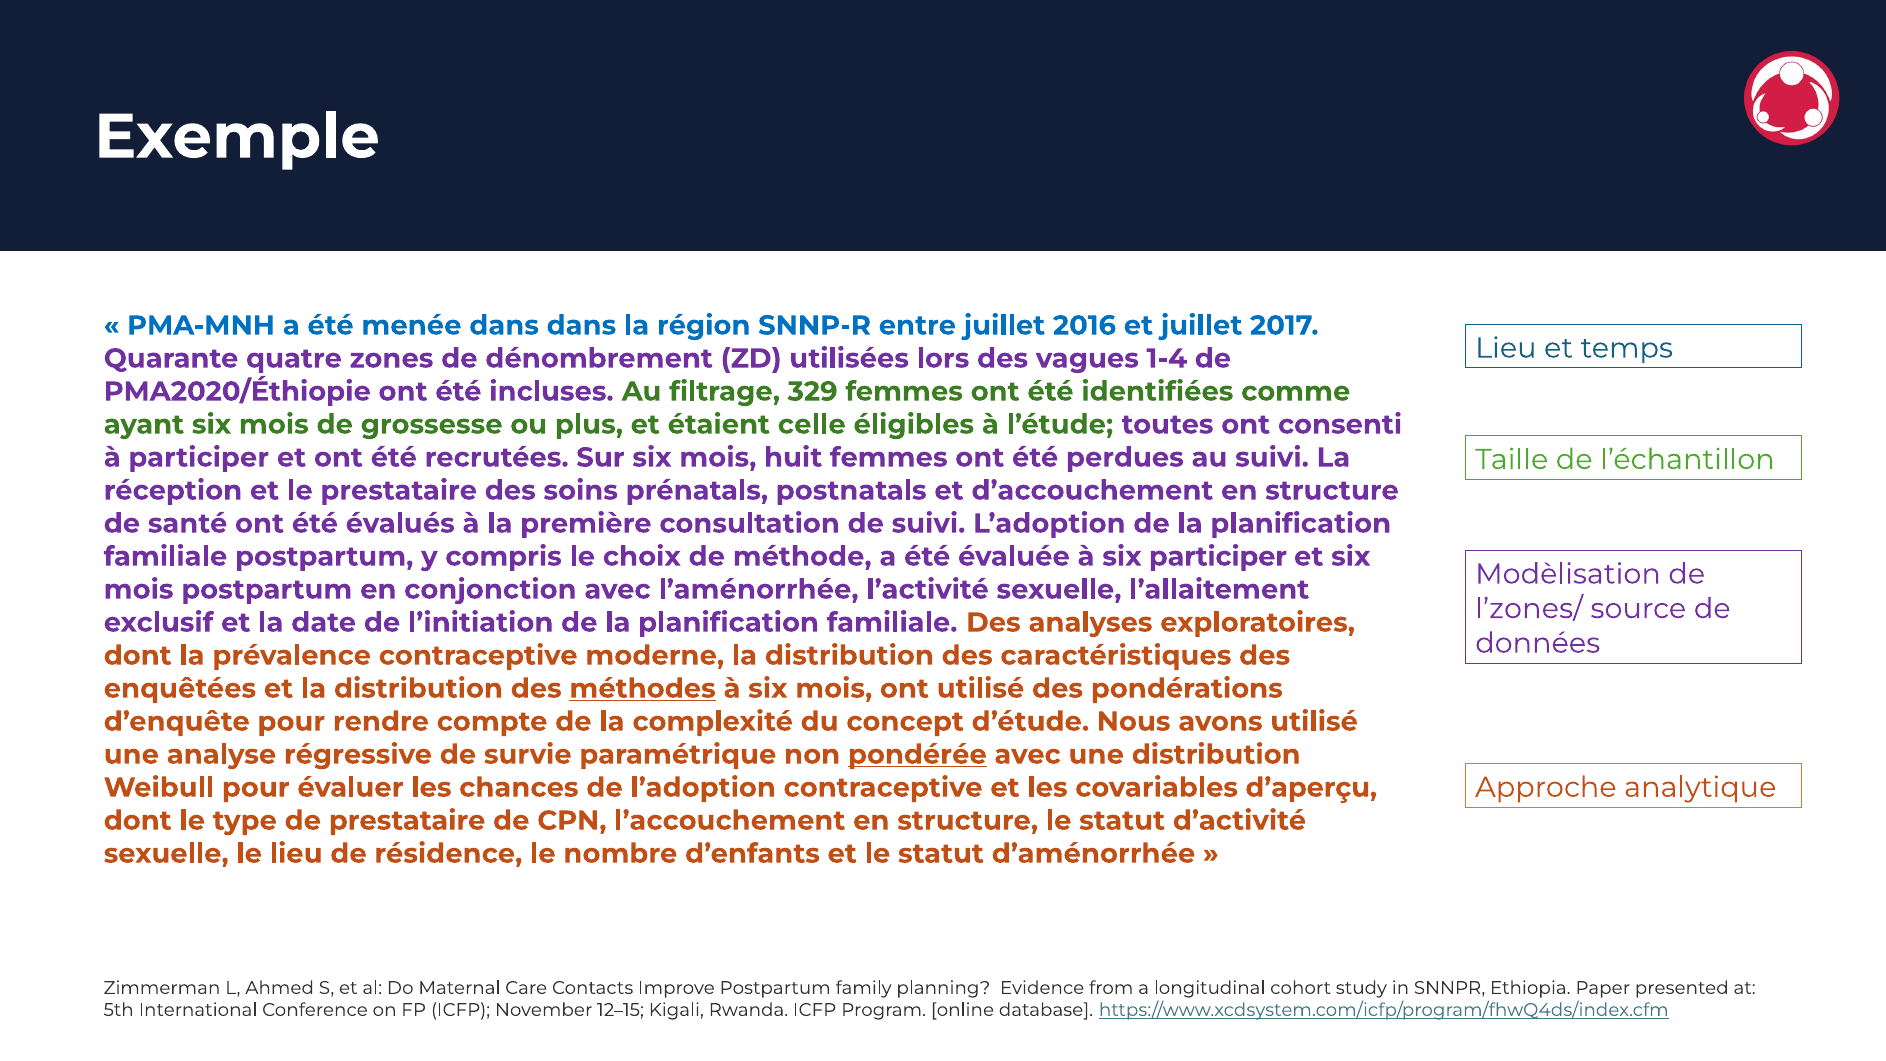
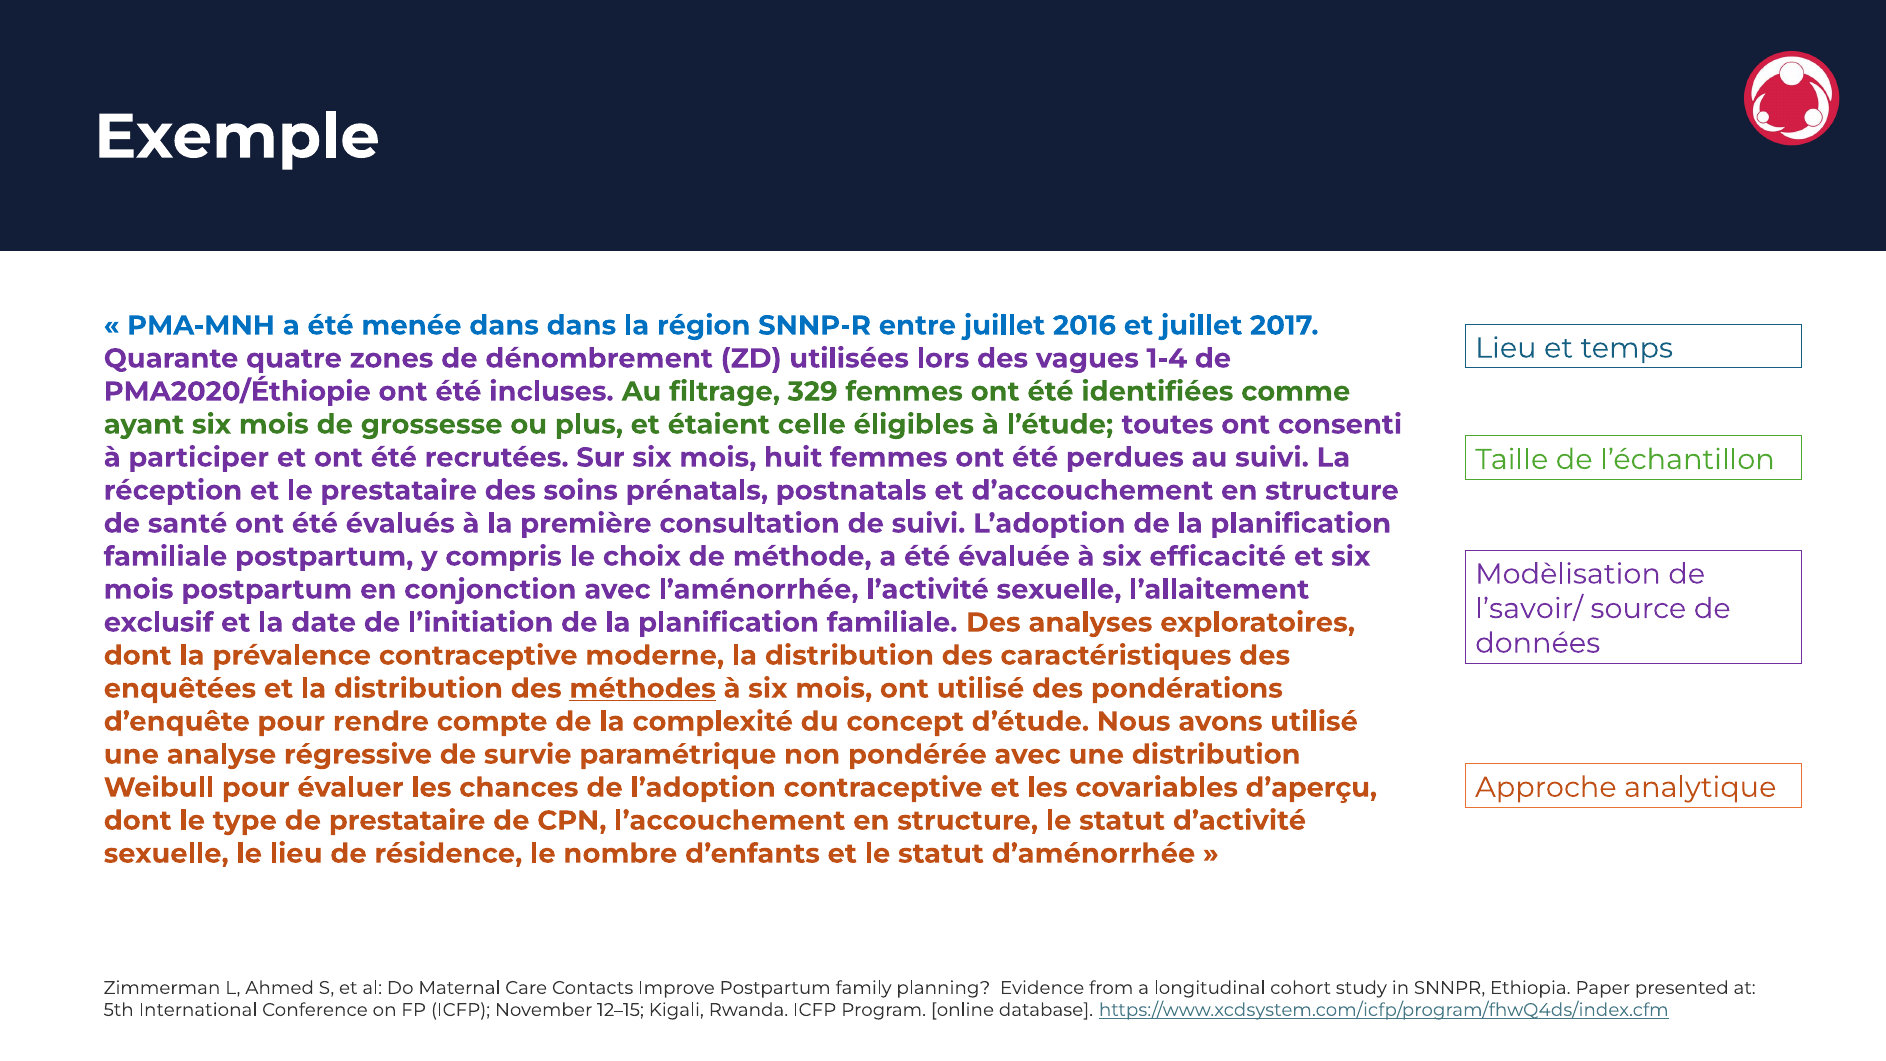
six participer: participer -> efficacité
l’zones/: l’zones/ -> l’savoir/
pondérée underline: present -> none
